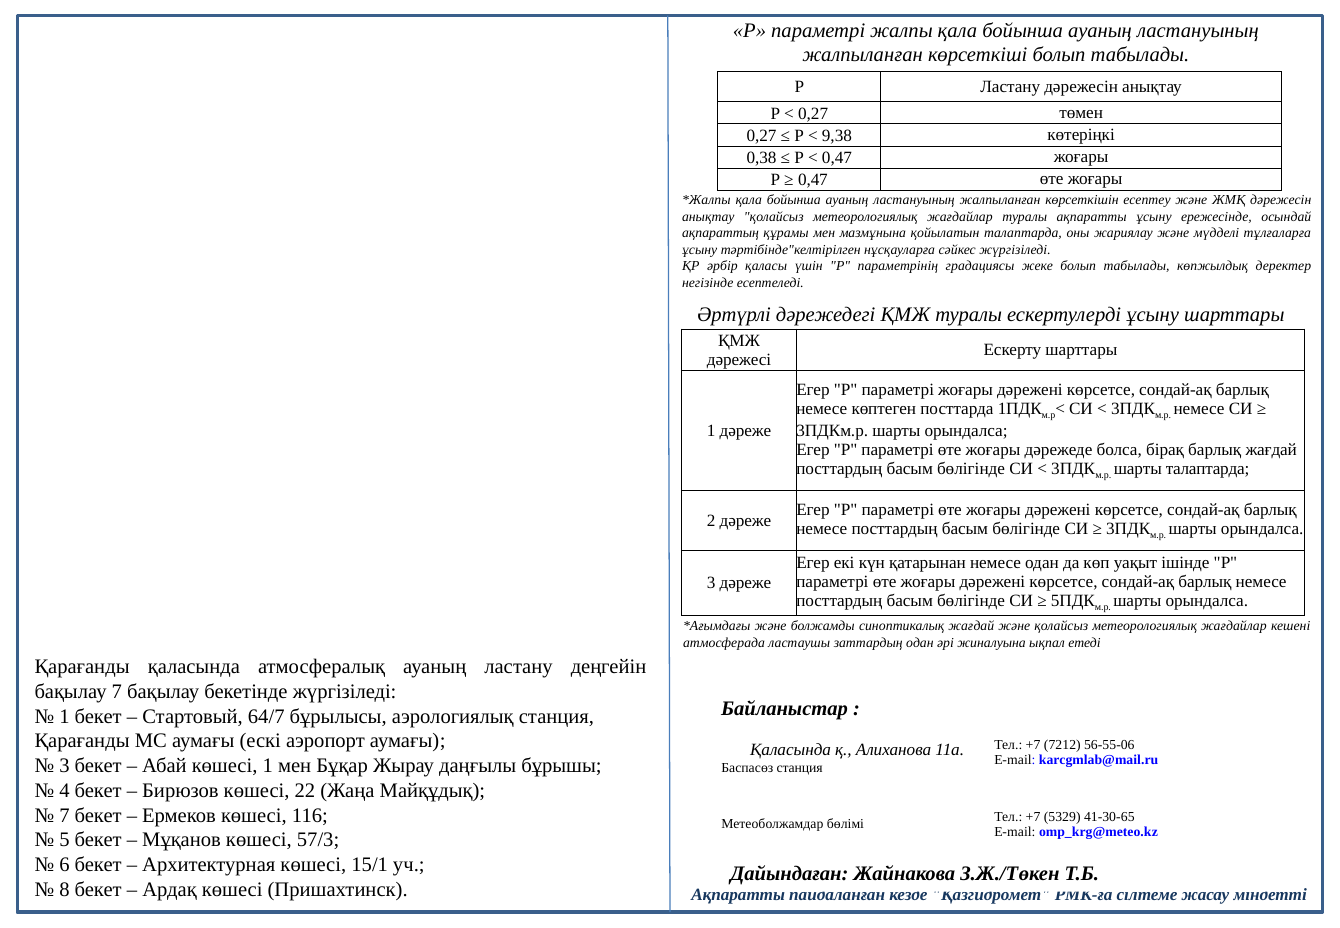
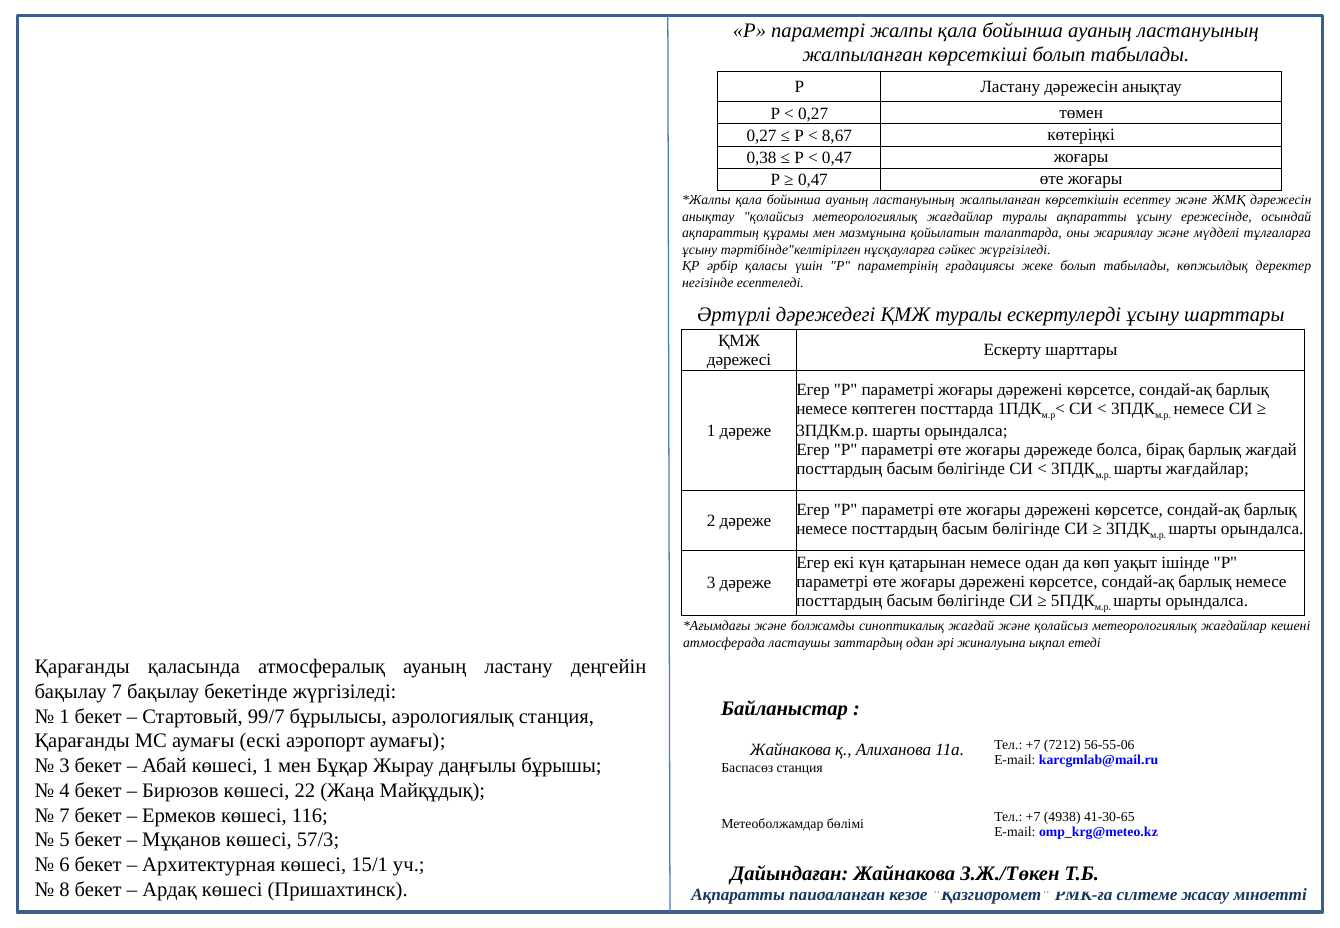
9,38: 9,38 -> 8,67
шарты талаптарда: талаптарда -> жағдайлар
64/7: 64/7 -> 99/7
Қаласында at (791, 749): Қаласында -> Жайнакова
5329: 5329 -> 4938
